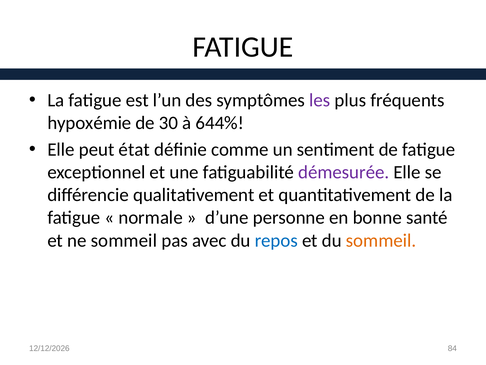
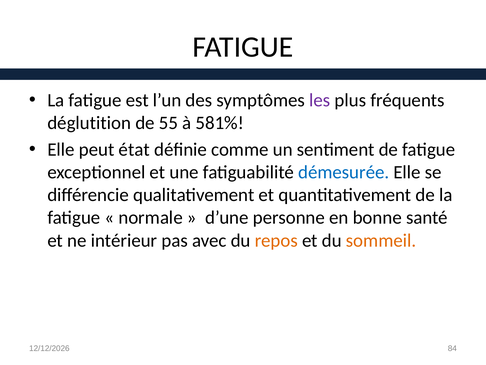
hypoxémie: hypoxémie -> déglutition
30: 30 -> 55
644%: 644% -> 581%
démesurée colour: purple -> blue
ne sommeil: sommeil -> intérieur
repos colour: blue -> orange
